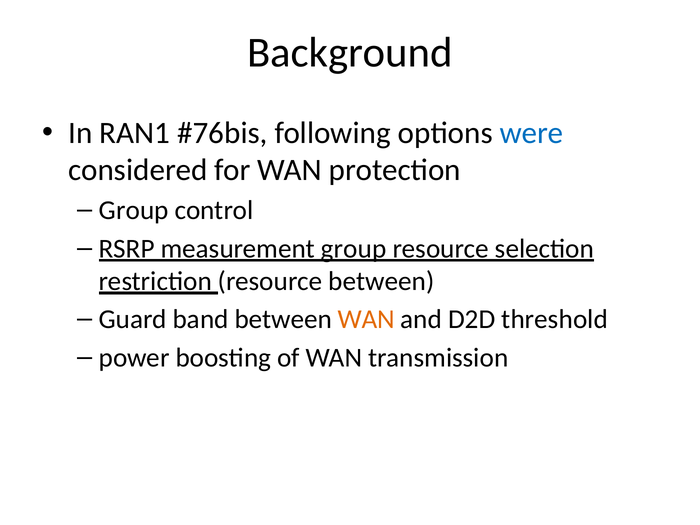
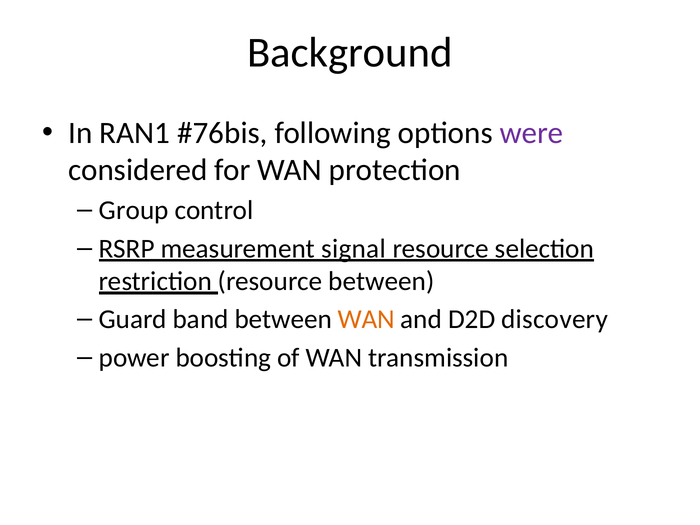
were colour: blue -> purple
measurement group: group -> signal
threshold: threshold -> discovery
